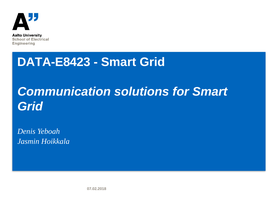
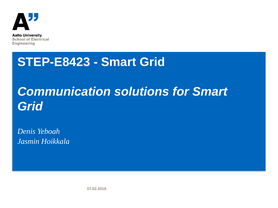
DATA-E8423: DATA-E8423 -> STEP-E8423
